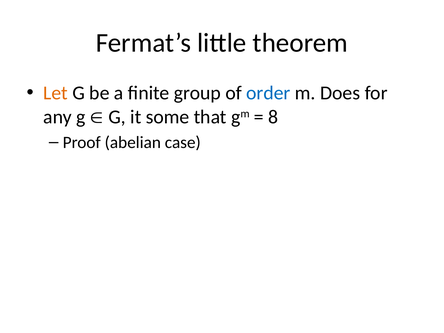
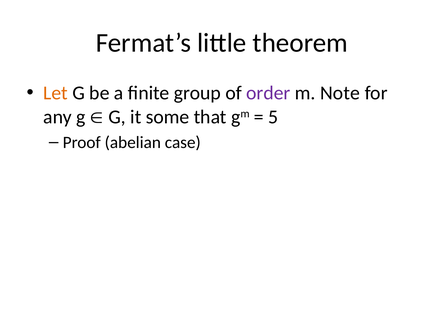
order colour: blue -> purple
Does: Does -> Note
8: 8 -> 5
